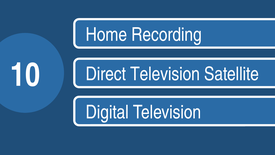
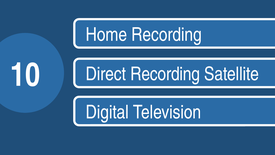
Direct Television: Television -> Recording
